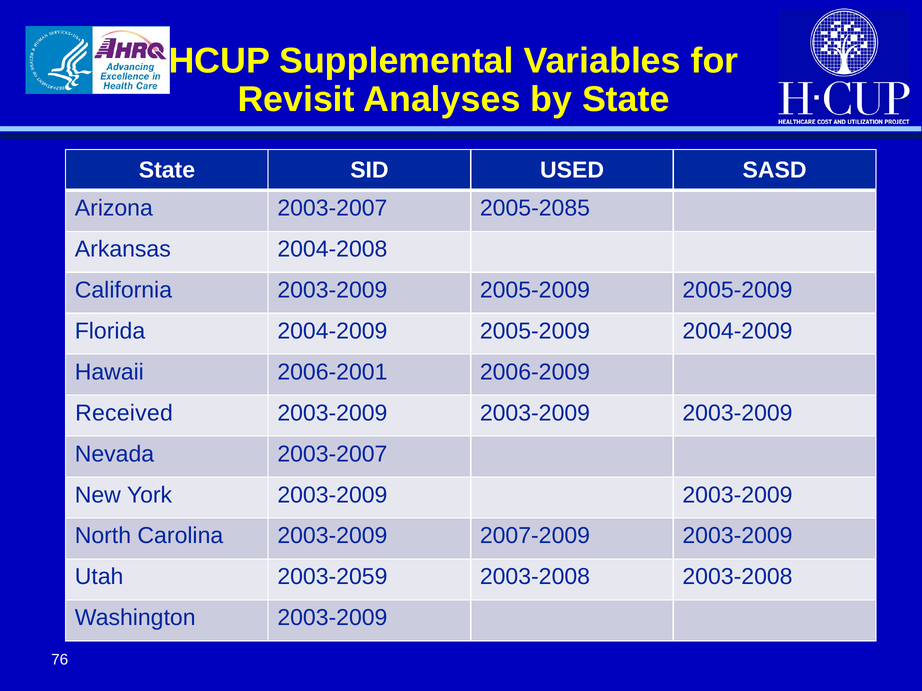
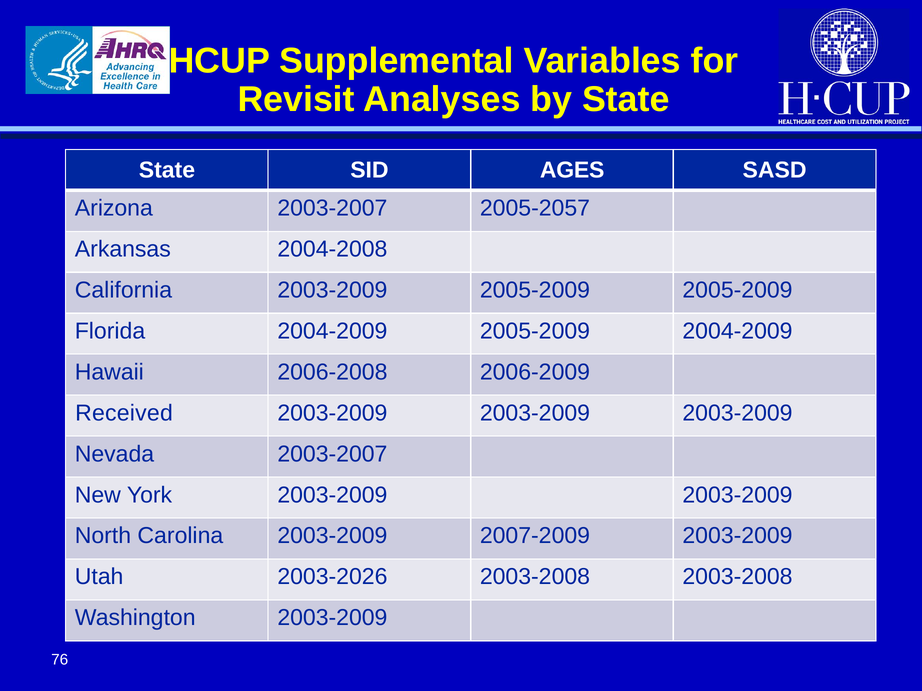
USED: USED -> AGES
2005-2085: 2005-2085 -> 2005-2057
2006-2001: 2006-2001 -> 2006-2008
2003-2059: 2003-2059 -> 2003-2026
